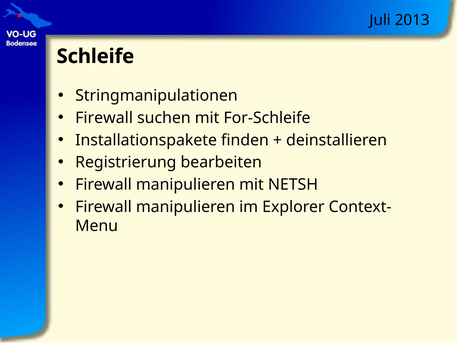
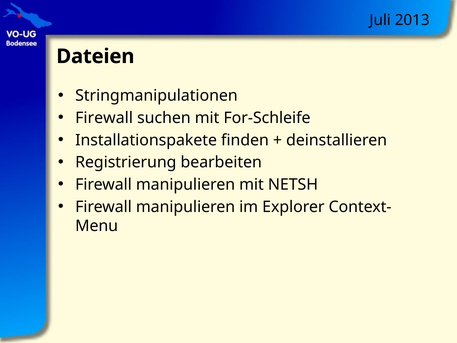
Schleife: Schleife -> Dateien
